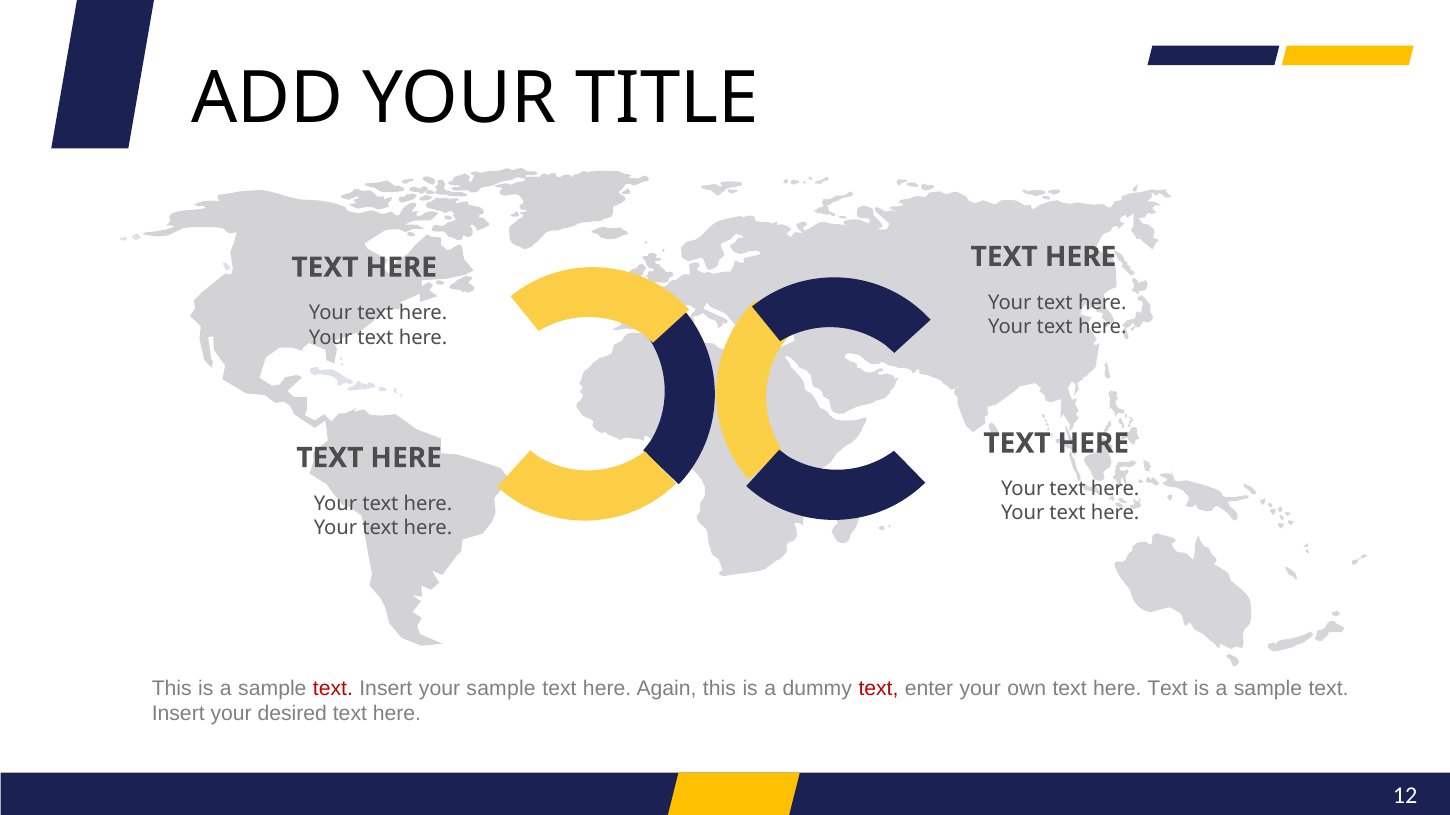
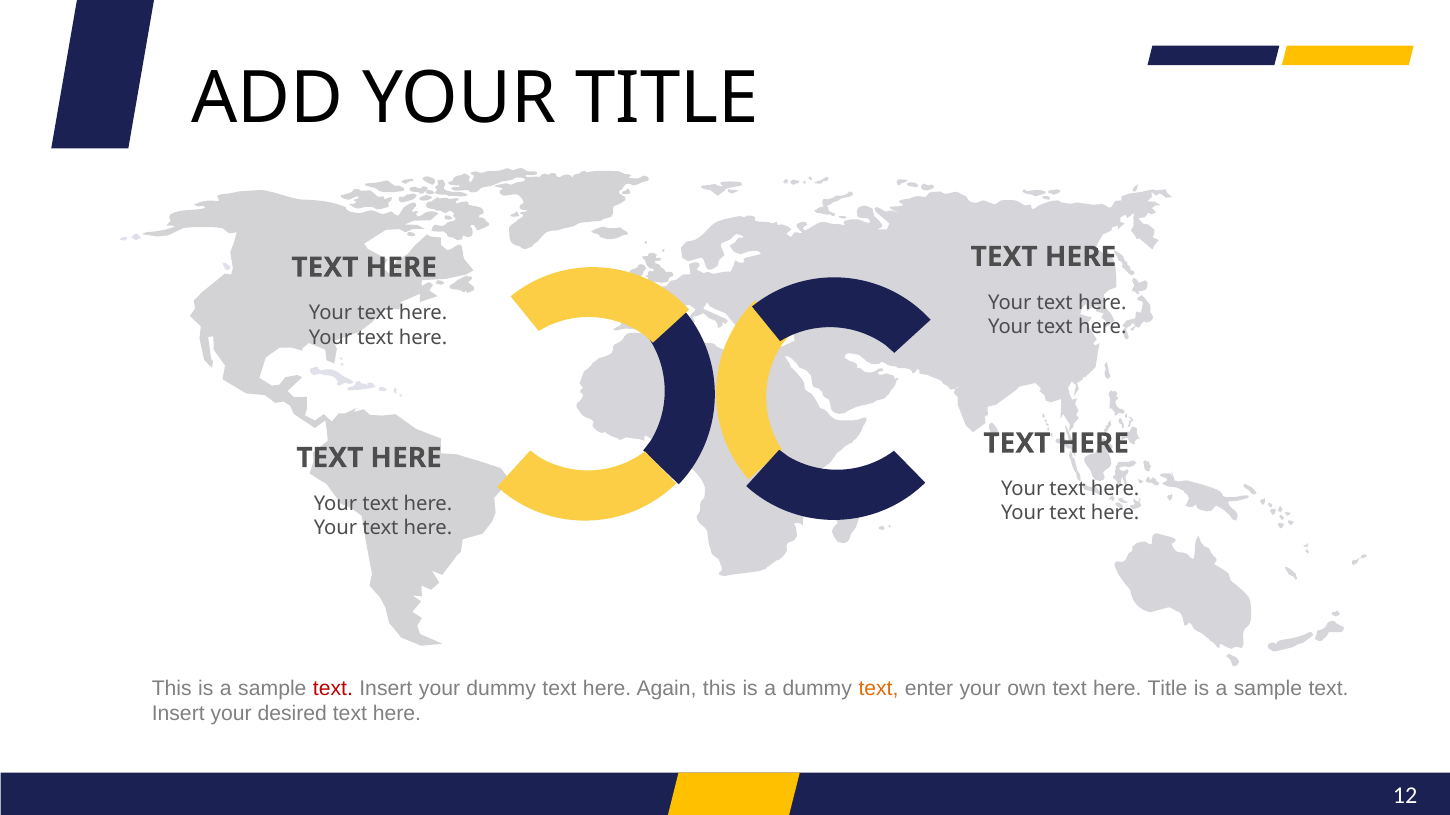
your sample: sample -> dummy
text at (878, 689) colour: red -> orange
own text here Text: Text -> Title
